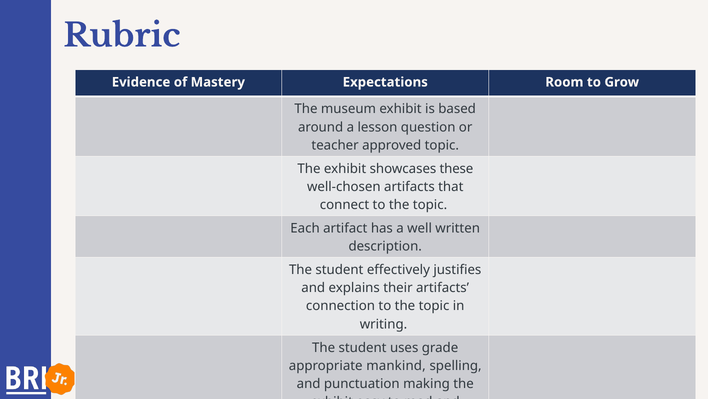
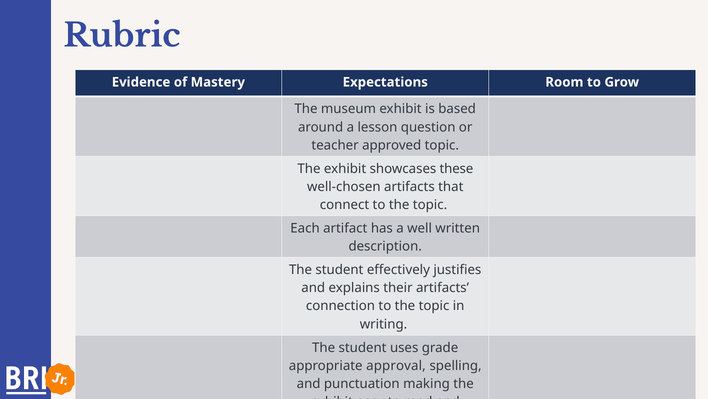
mankind: mankind -> approval
